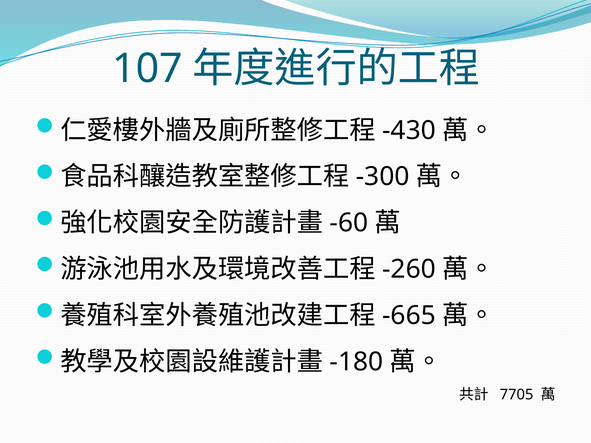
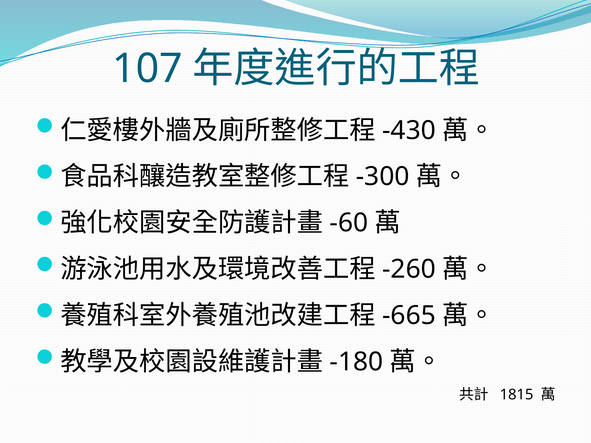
7705: 7705 -> 1815
